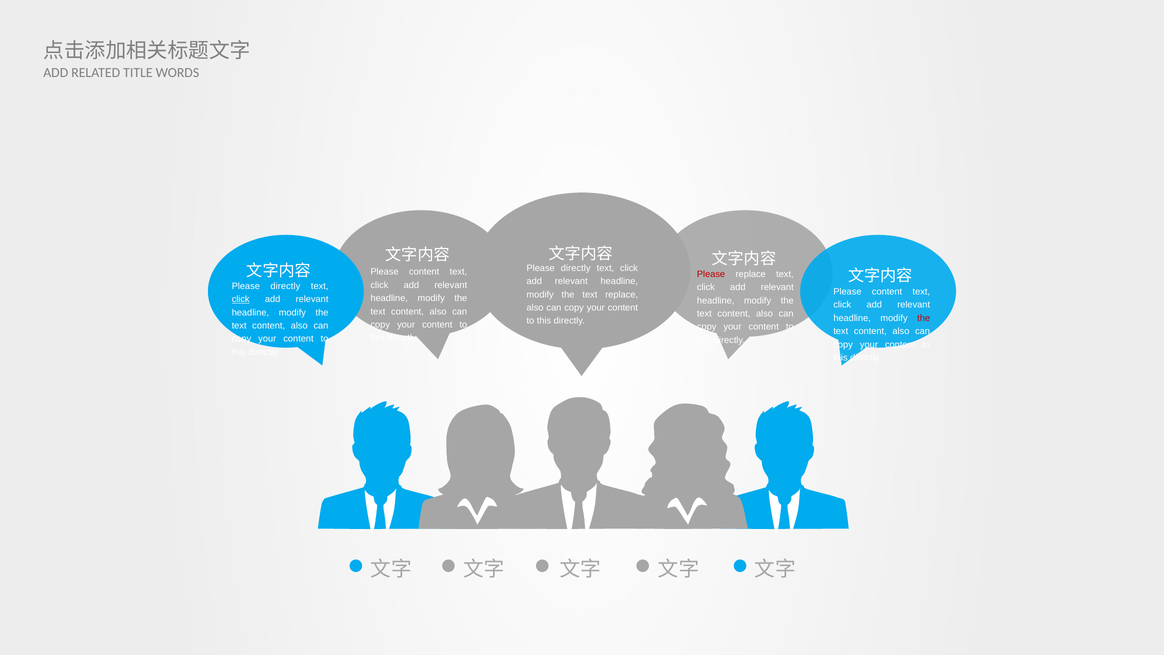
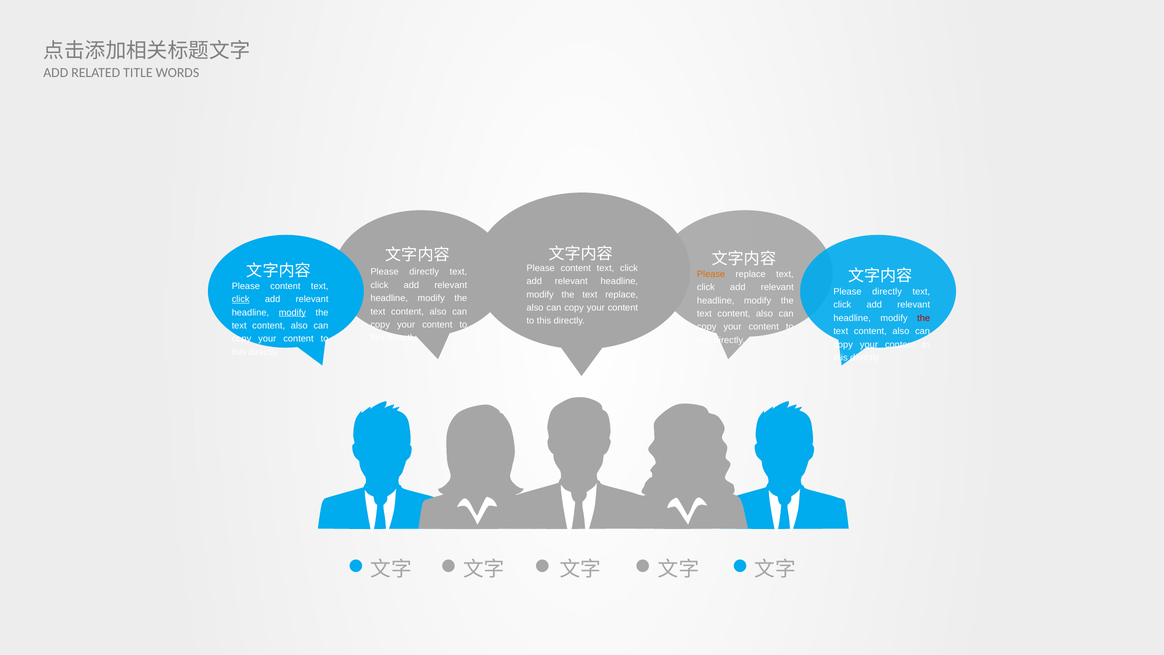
directly at (576, 268): directly -> content
content at (424, 272): content -> directly
Please at (711, 274) colour: red -> orange
directly at (285, 286): directly -> content
content at (887, 292): content -> directly
modify at (292, 312) underline: none -> present
